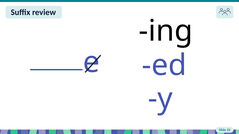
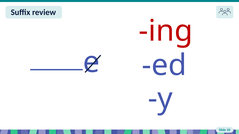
ing colour: black -> red
